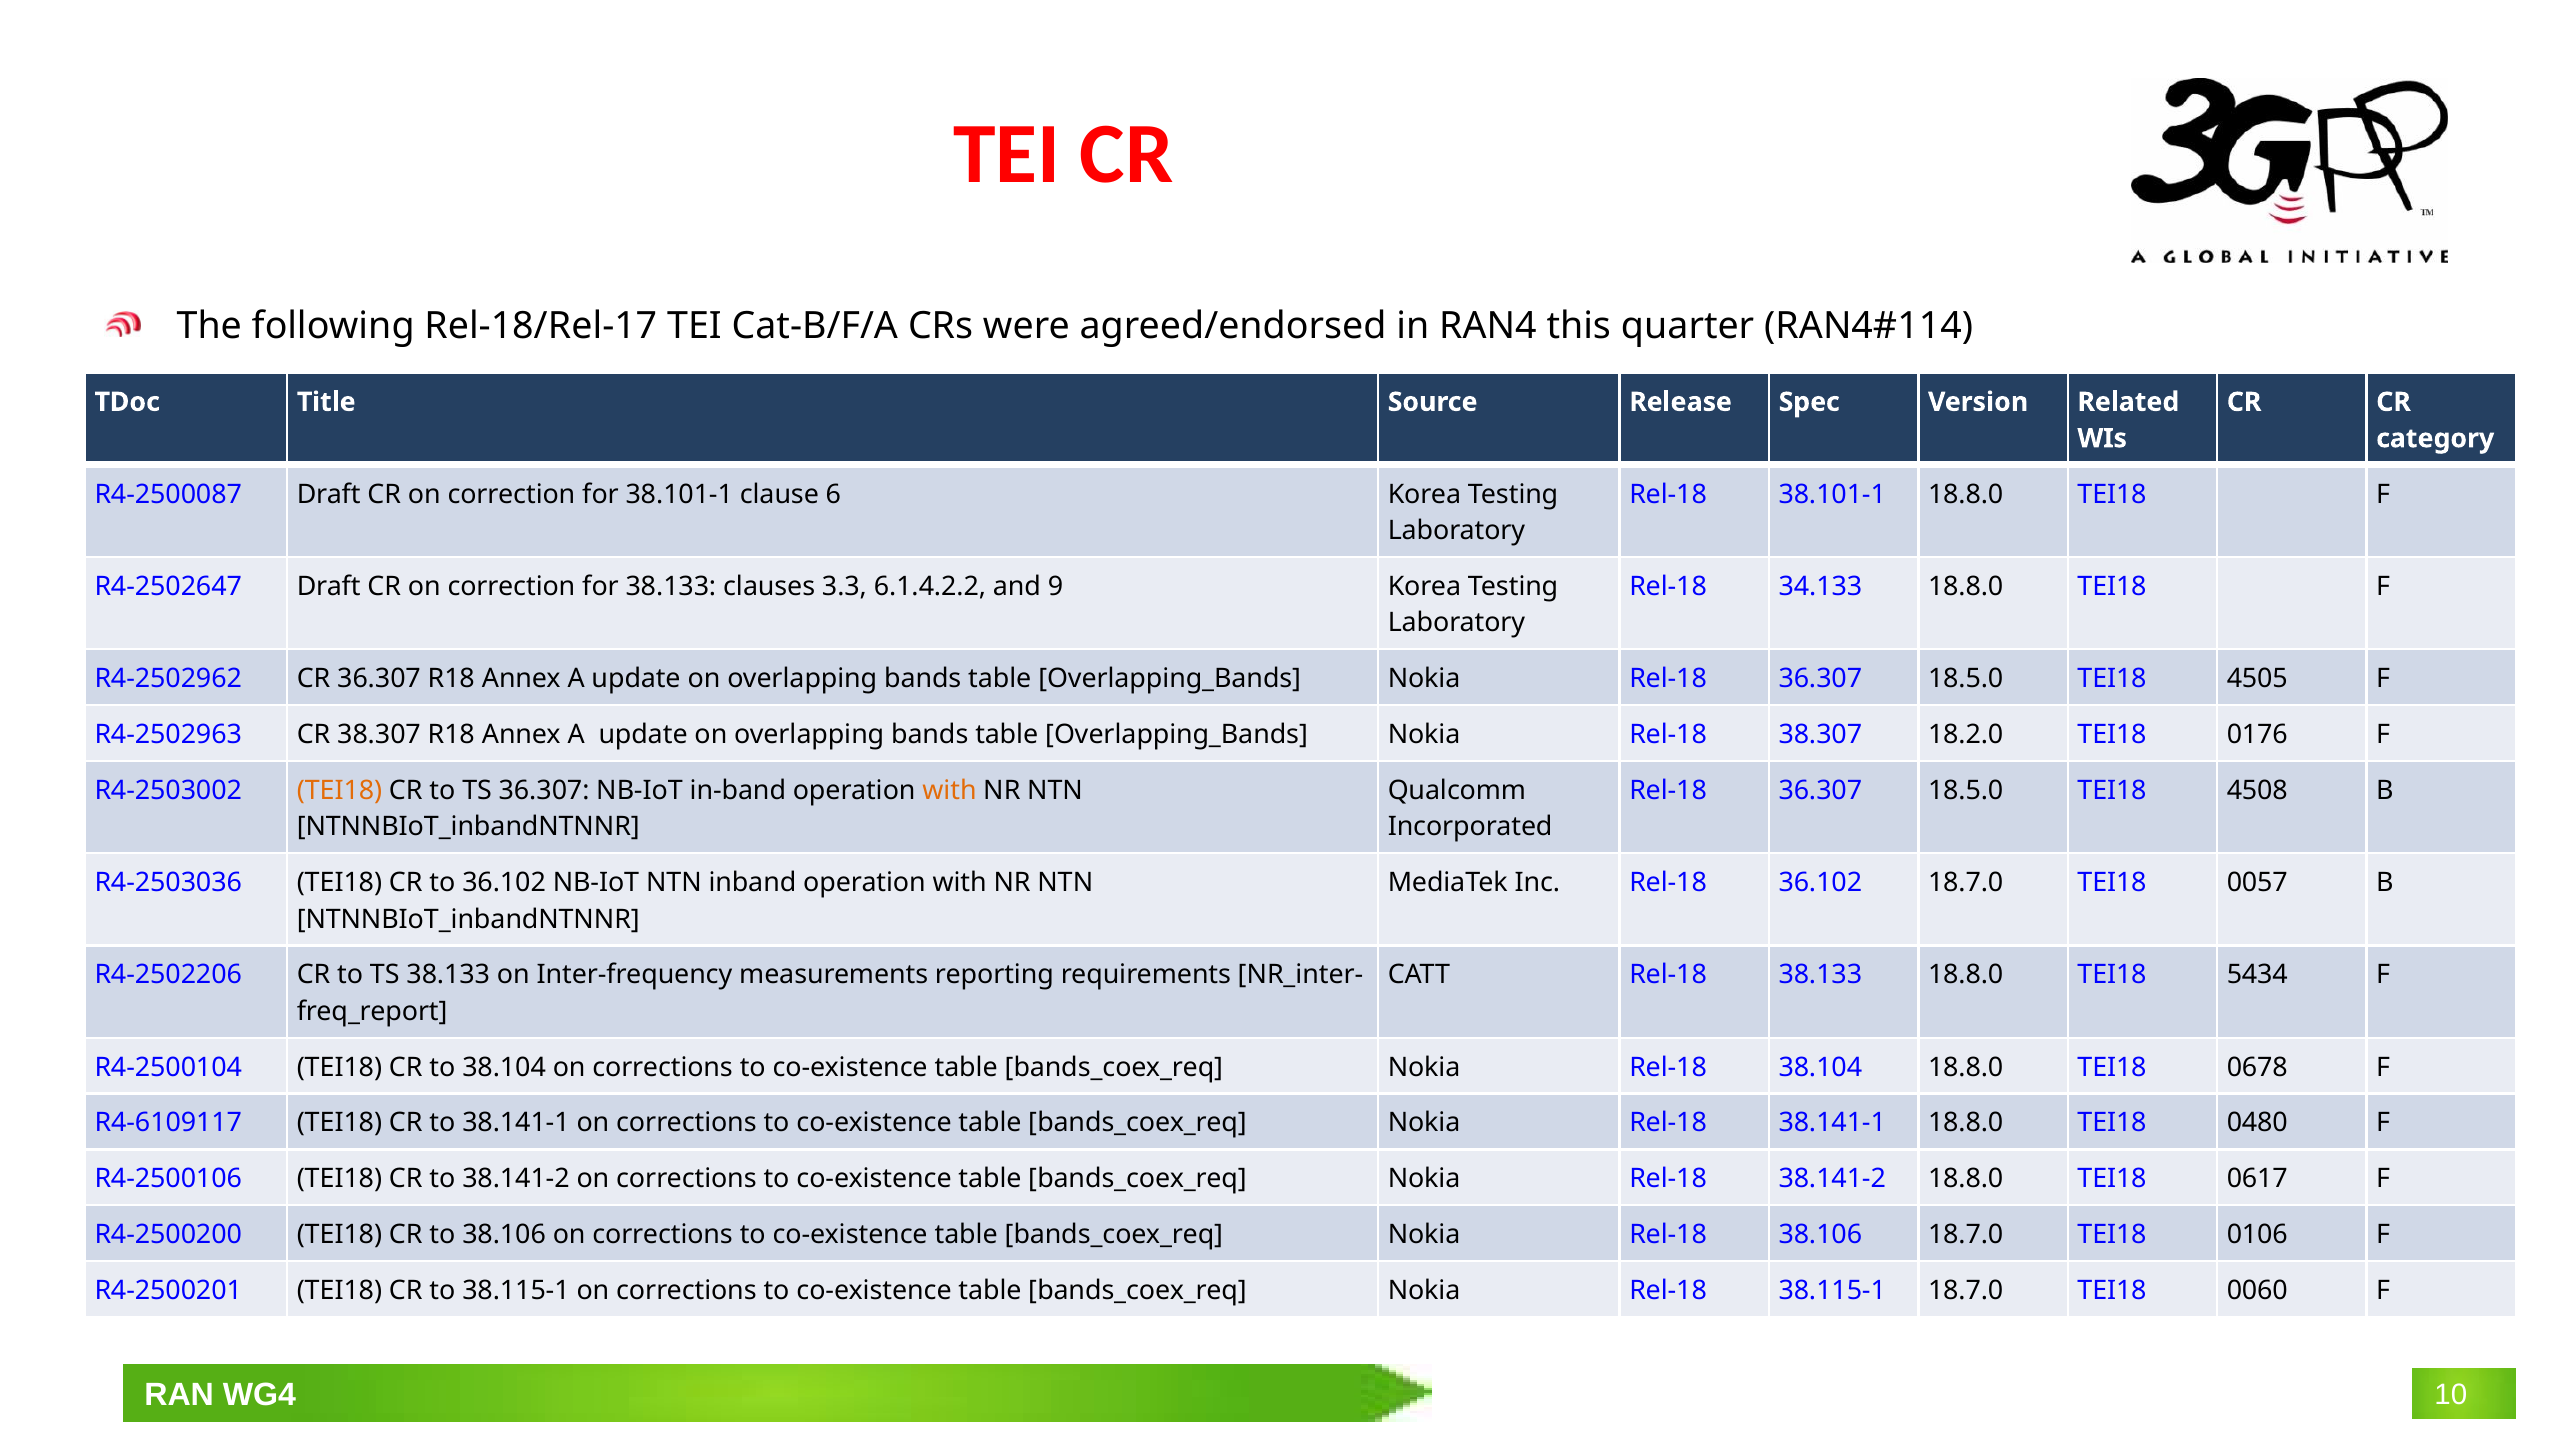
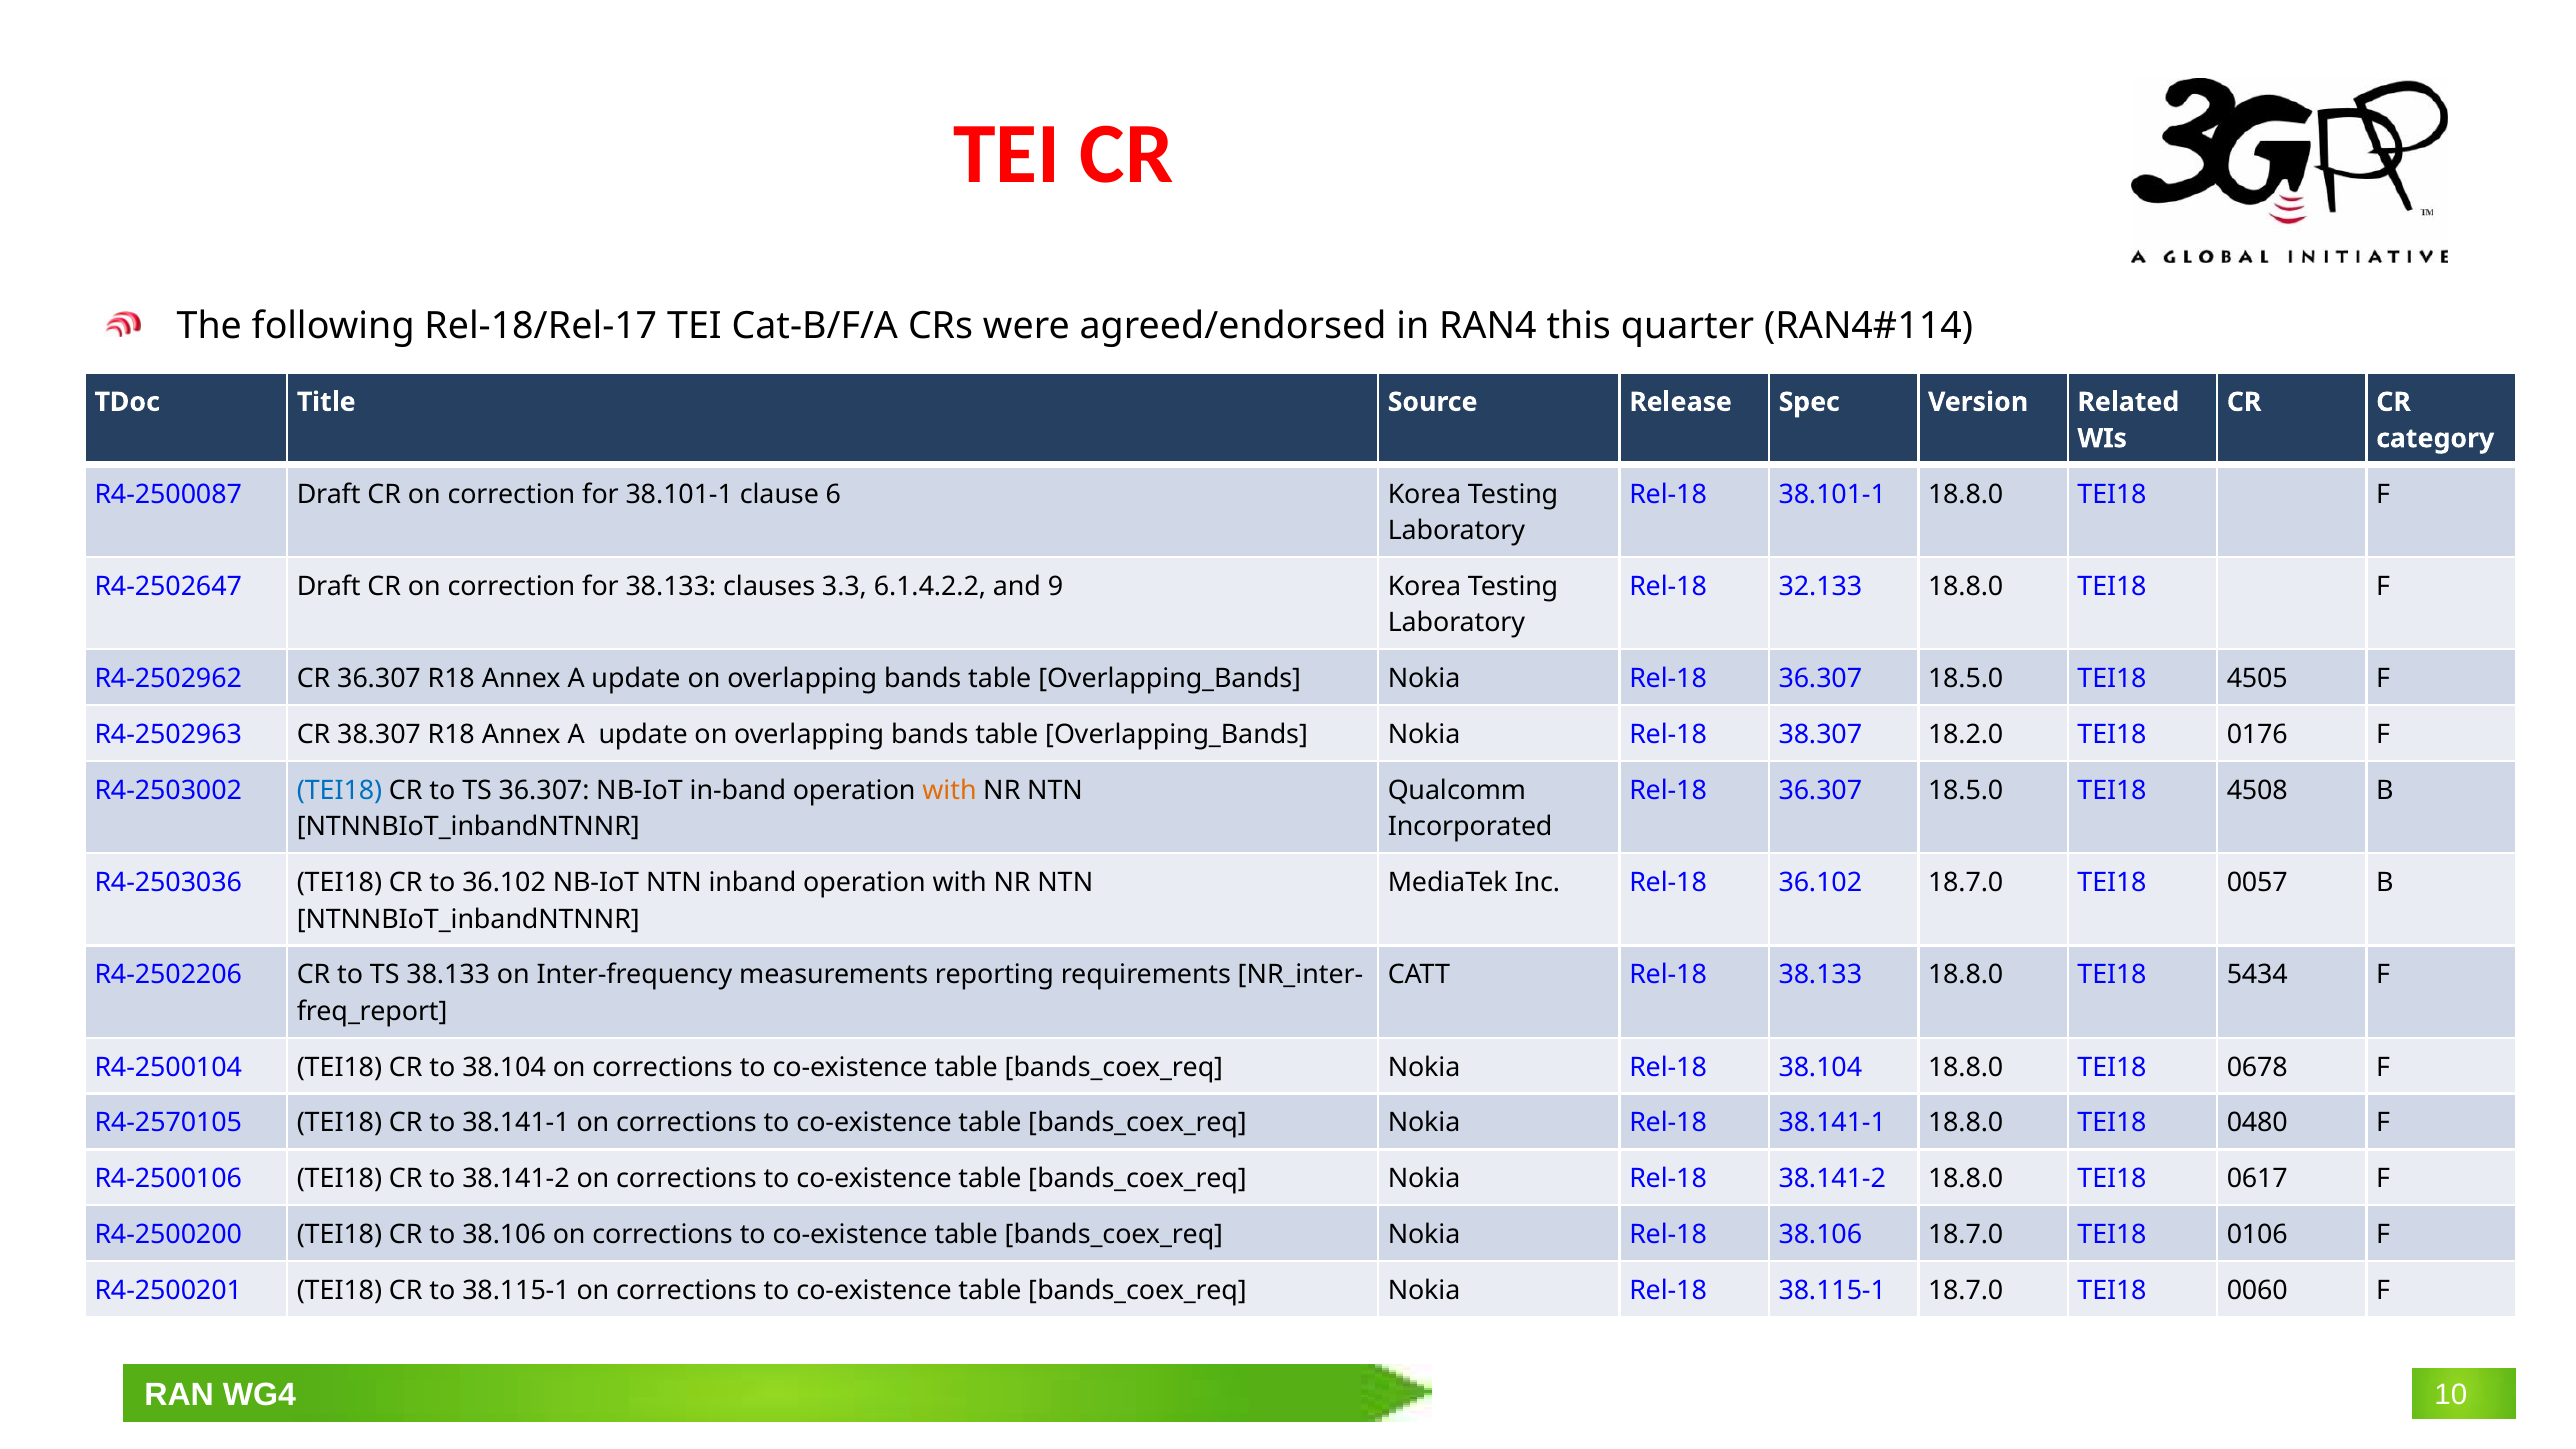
34.133: 34.133 -> 32.133
TEI18 at (340, 790) colour: orange -> blue
R4-6109117: R4-6109117 -> R4-2570105
